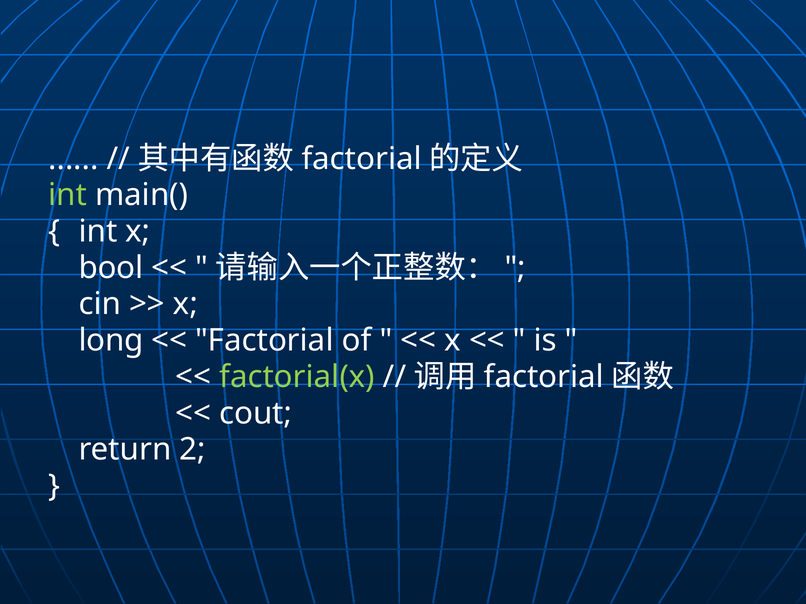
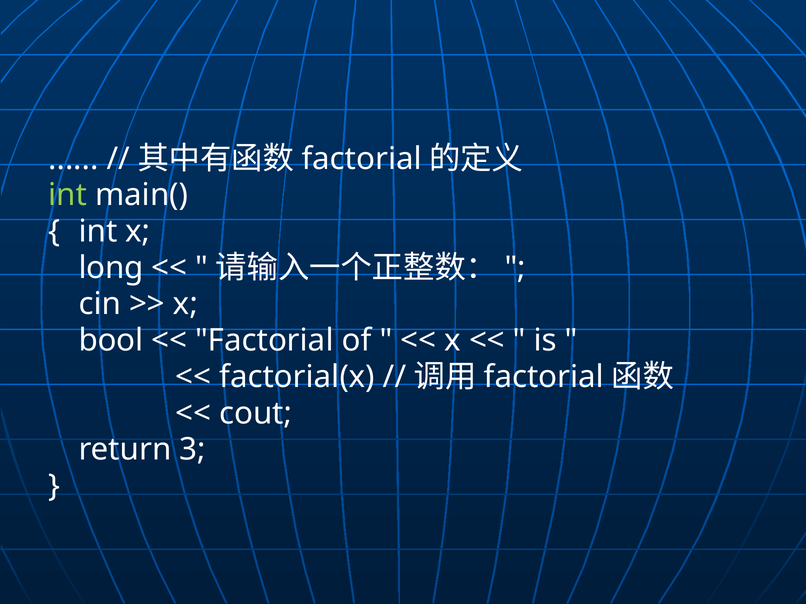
bool: bool -> long
long: long -> bool
factorial(x colour: light green -> white
2: 2 -> 3
